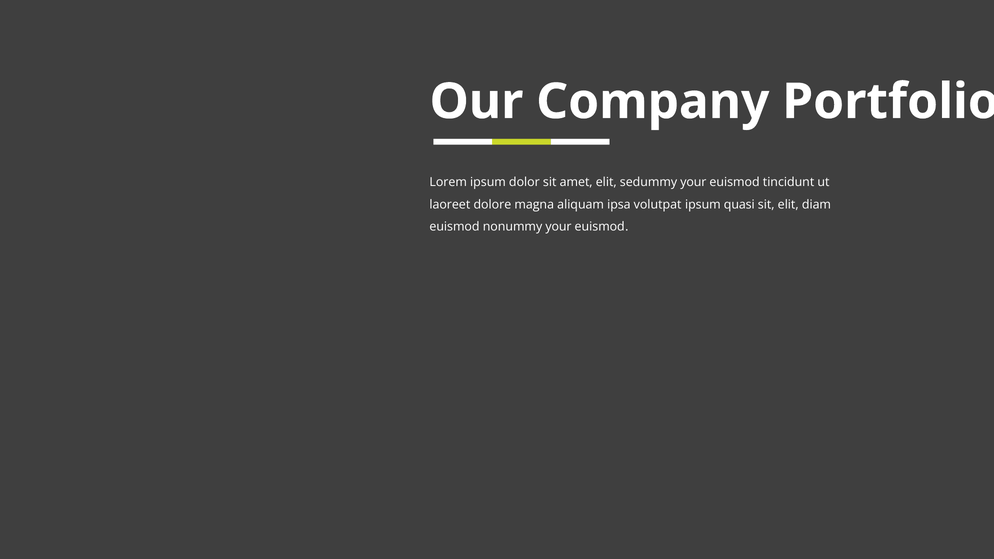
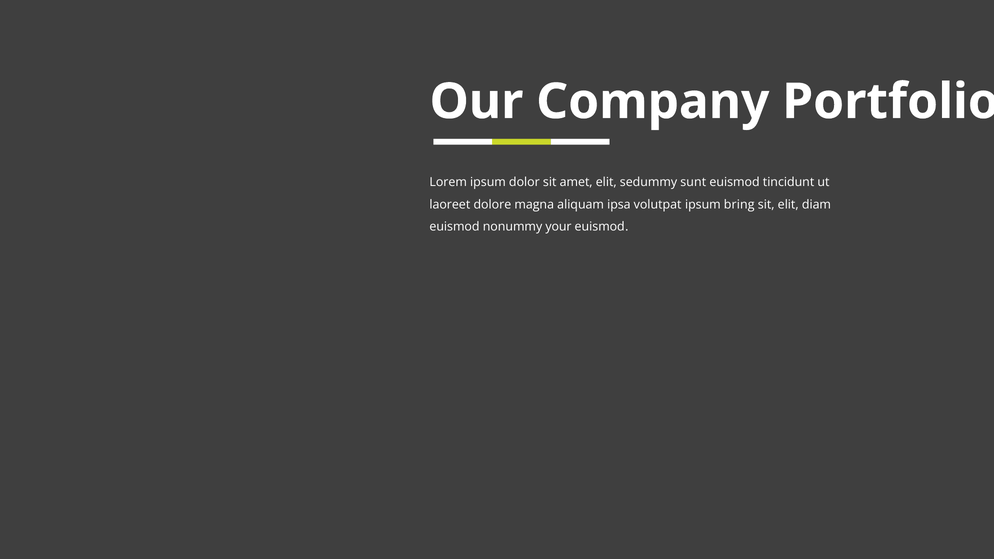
sedummy your: your -> sunt
quasi: quasi -> bring
